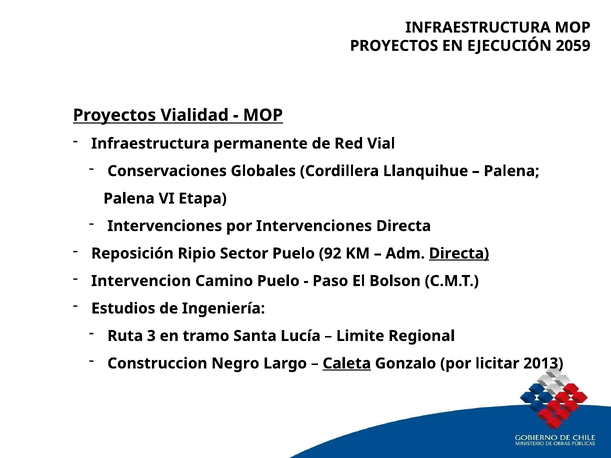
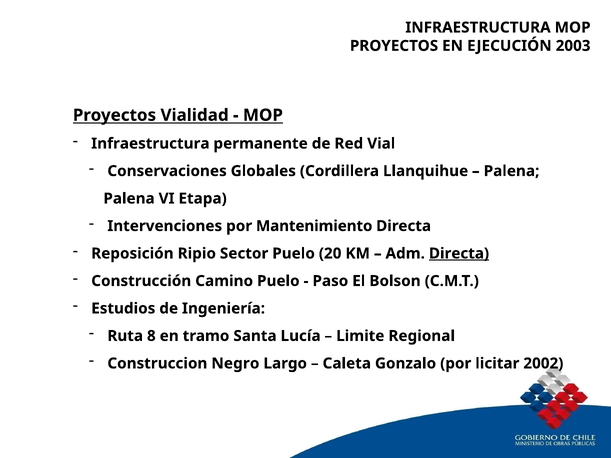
2059: 2059 -> 2003
por Intervenciones: Intervenciones -> Mantenimiento
92: 92 -> 20
Intervencion: Intervencion -> Construcción
3: 3 -> 8
Caleta underline: present -> none
2013: 2013 -> 2002
